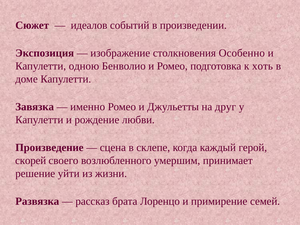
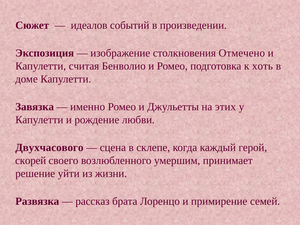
Особенно: Особенно -> Отмечено
одною: одною -> считая
друг: друг -> этих
Произведение: Произведение -> Двухчасового
